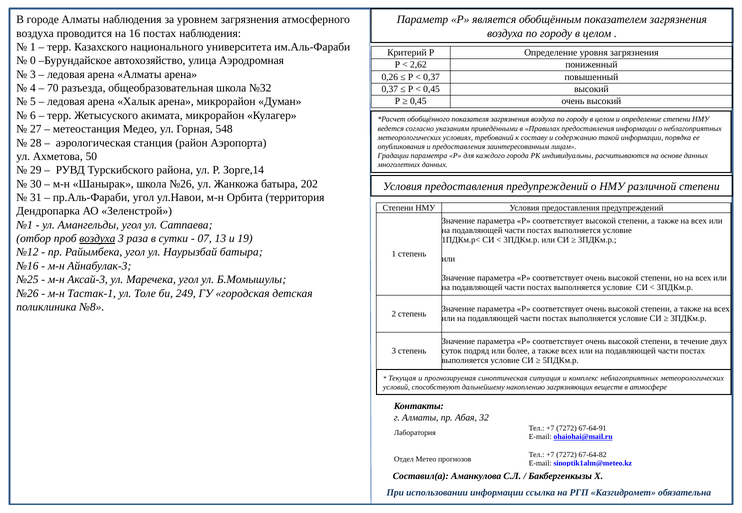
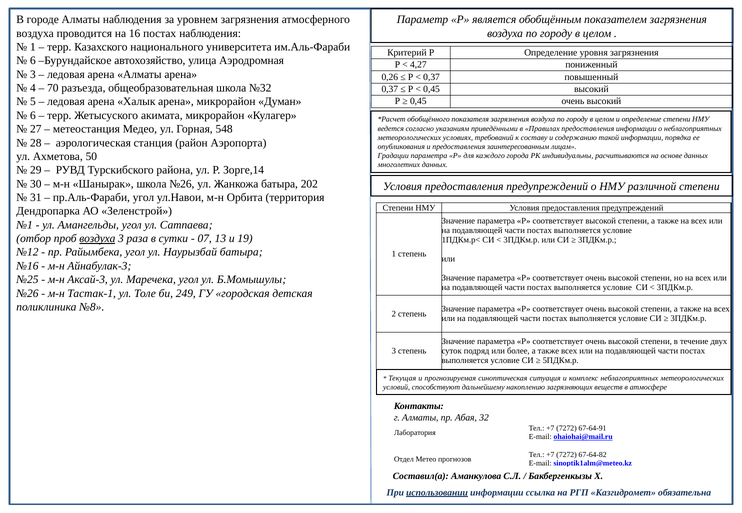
0 at (33, 61): 0 -> 6
2,62: 2,62 -> 4,27
использовании underline: none -> present
